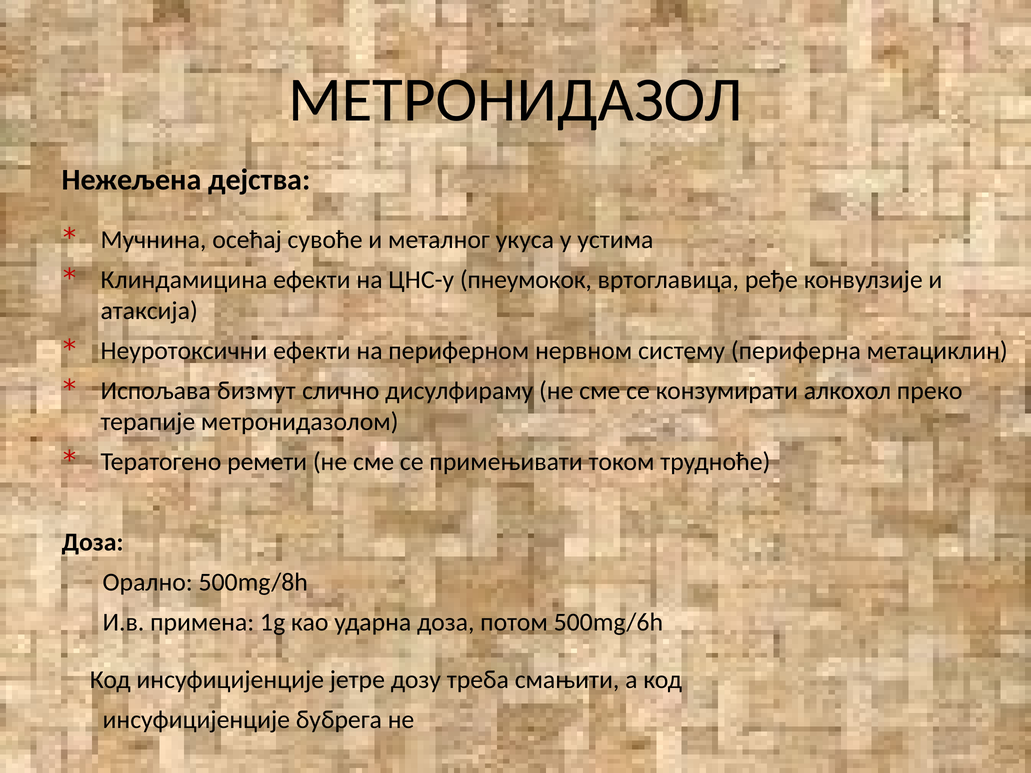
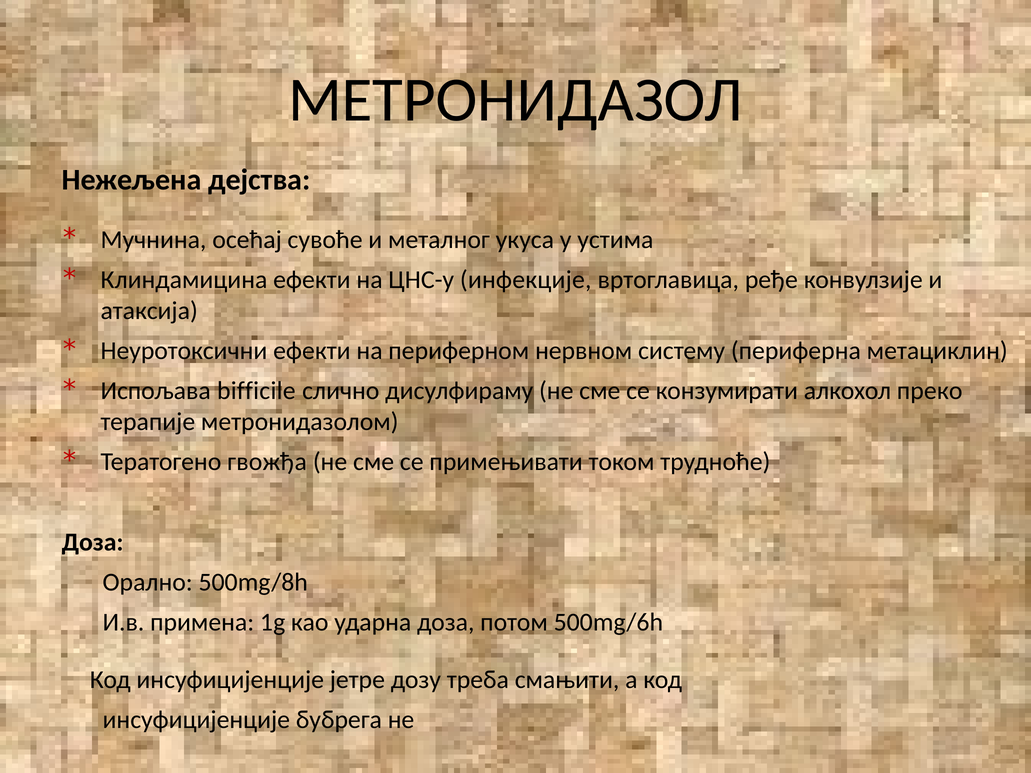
пнеумокок: пнеумокок -> инфекције
бизмут: бизмут -> bifficile
ремети: ремети -> гвожђа
